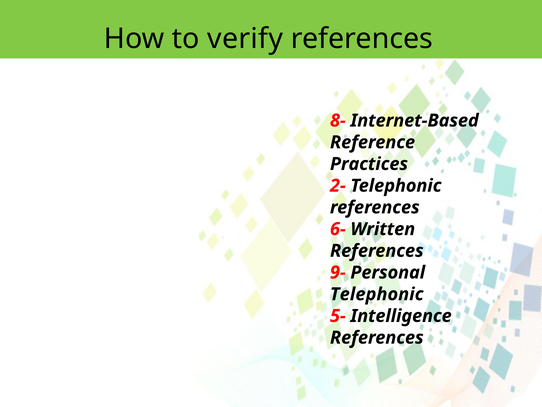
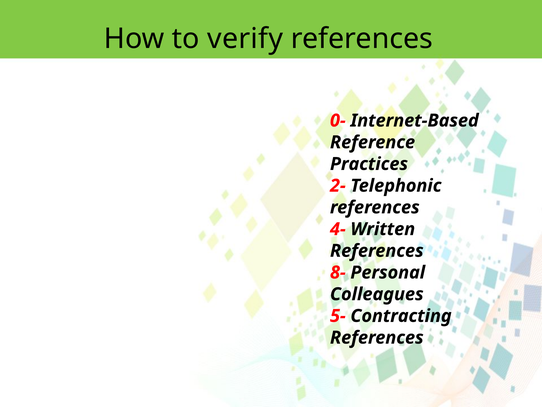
8-: 8- -> 0-
6-: 6- -> 4-
9-: 9- -> 8-
Telephonic at (377, 294): Telephonic -> Colleagues
Intelligence: Intelligence -> Contracting
